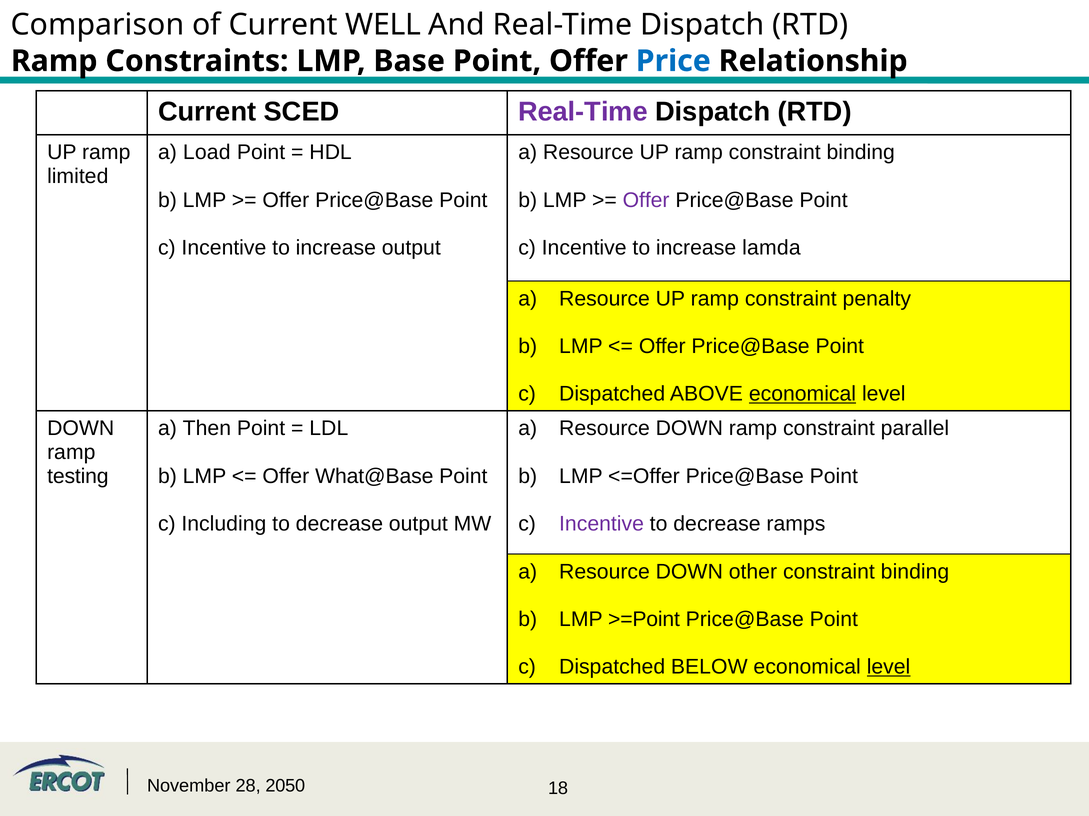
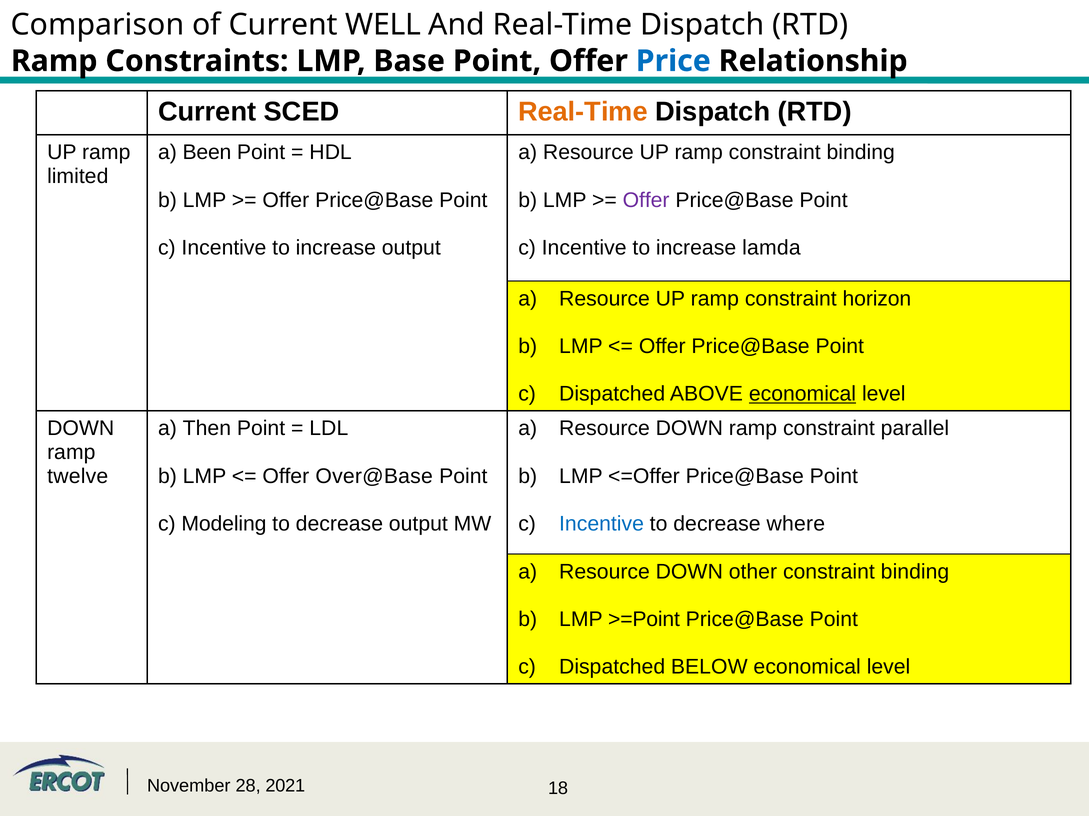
Real-Time at (583, 112) colour: purple -> orange
Load: Load -> Been
penalty: penalty -> horizon
testing: testing -> twelve
What@Base: What@Base -> Over@Base
Including: Including -> Modeling
Incentive at (602, 524) colour: purple -> blue
ramps: ramps -> where
level at (889, 667) underline: present -> none
2050: 2050 -> 2021
